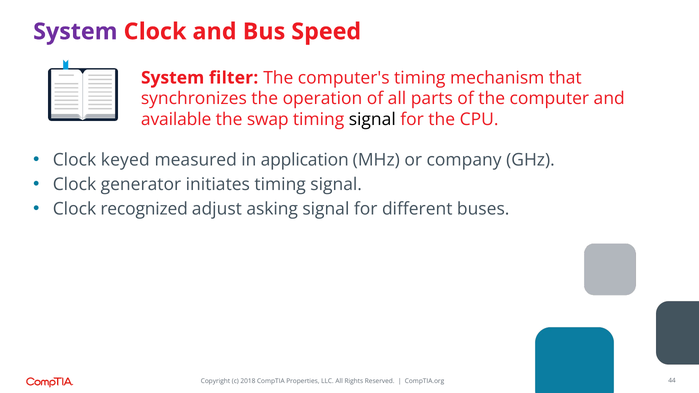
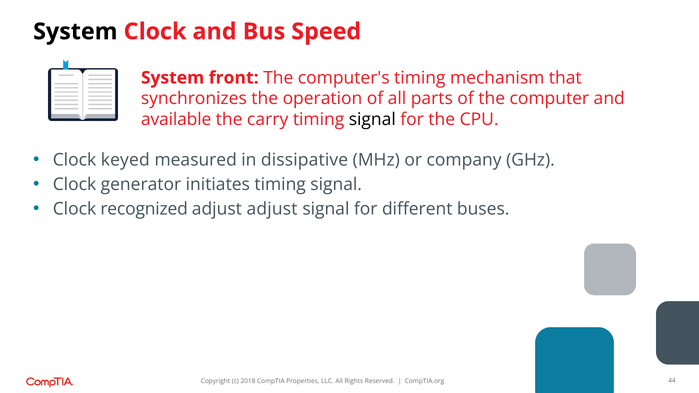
System at (75, 32) colour: purple -> black
filter: filter -> front
swap: swap -> carry
application: application -> dissipative
adjust asking: asking -> adjust
